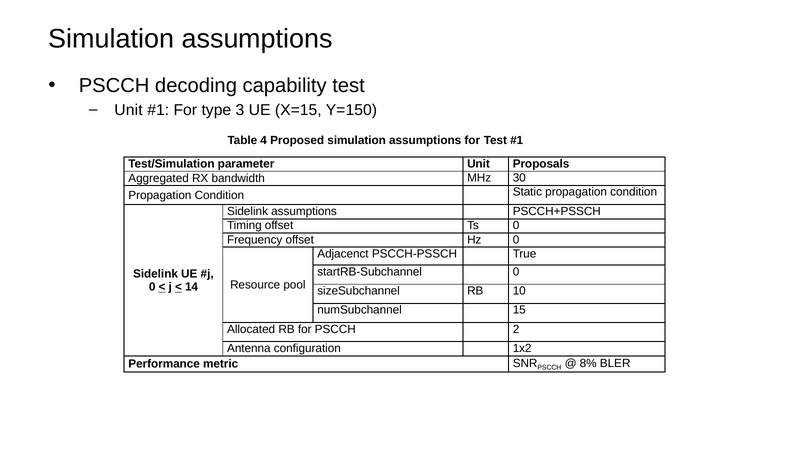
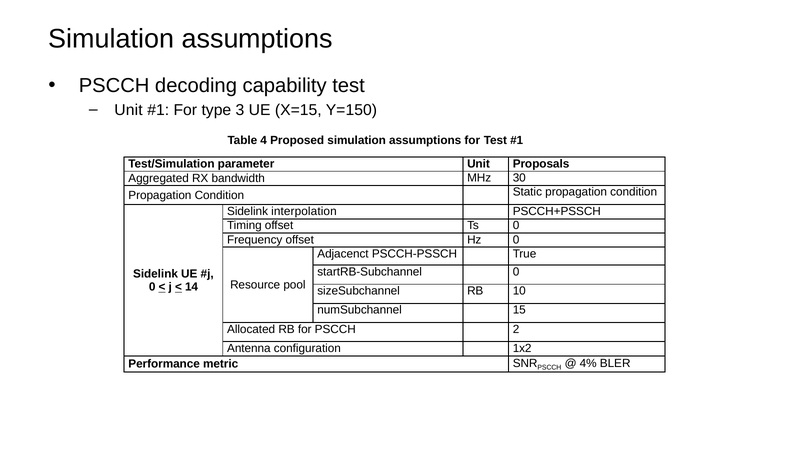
Sidelink assumptions: assumptions -> interpolation
8%: 8% -> 4%
